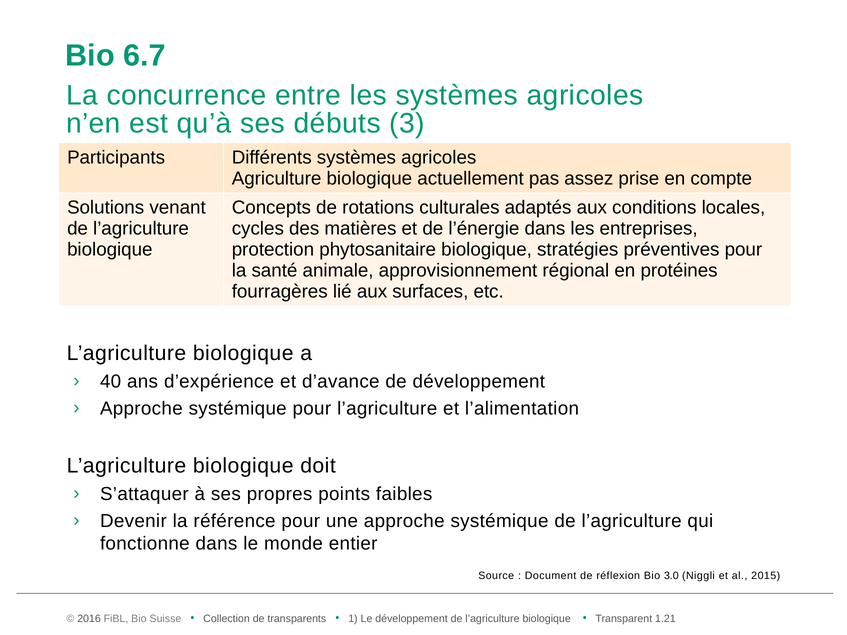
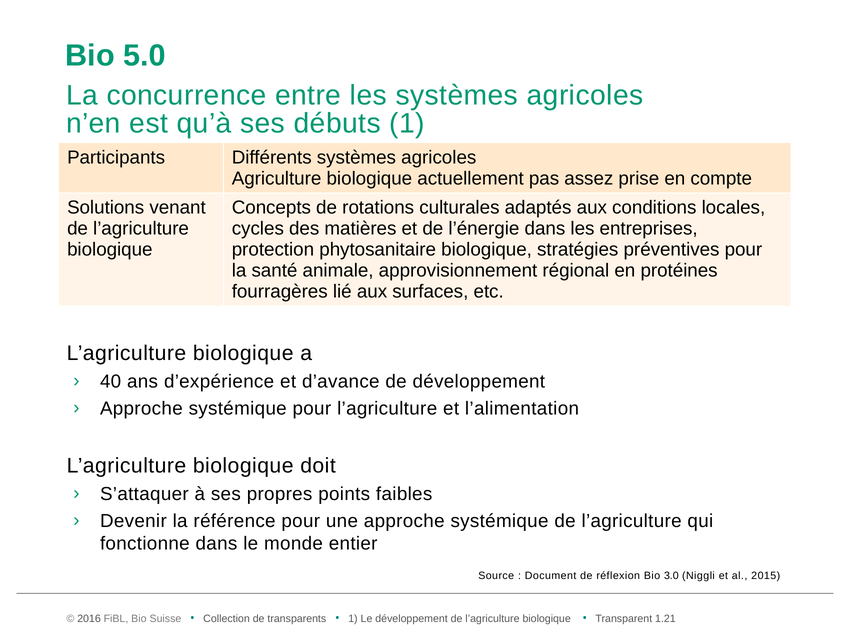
6.7: 6.7 -> 5.0
débuts 3: 3 -> 1
